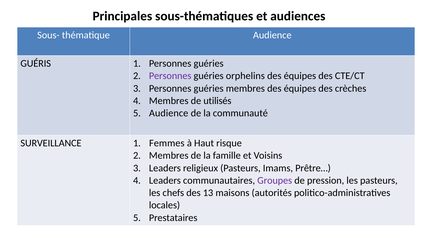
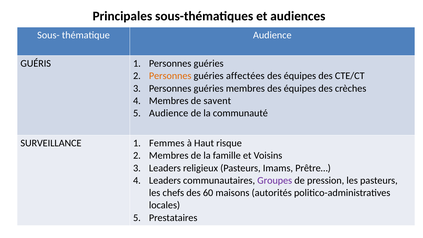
Personnes at (170, 76) colour: purple -> orange
orphelins: orphelins -> affectées
utilisés: utilisés -> savent
13: 13 -> 60
